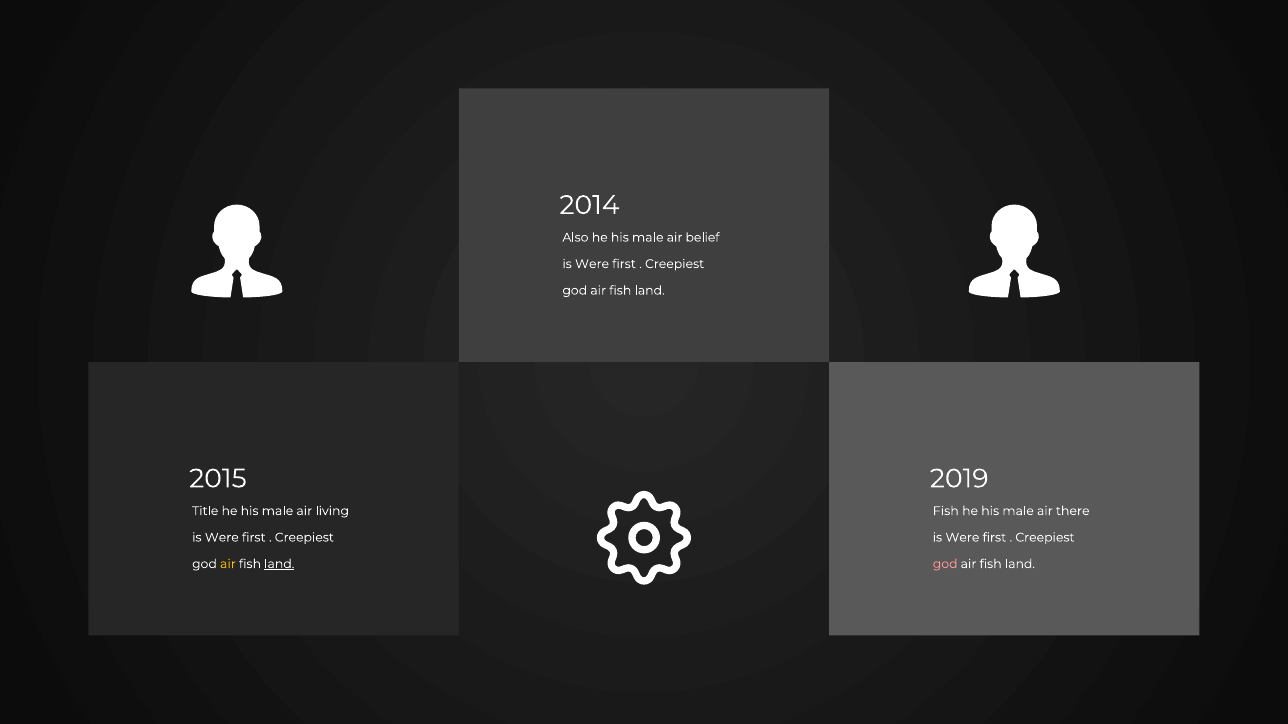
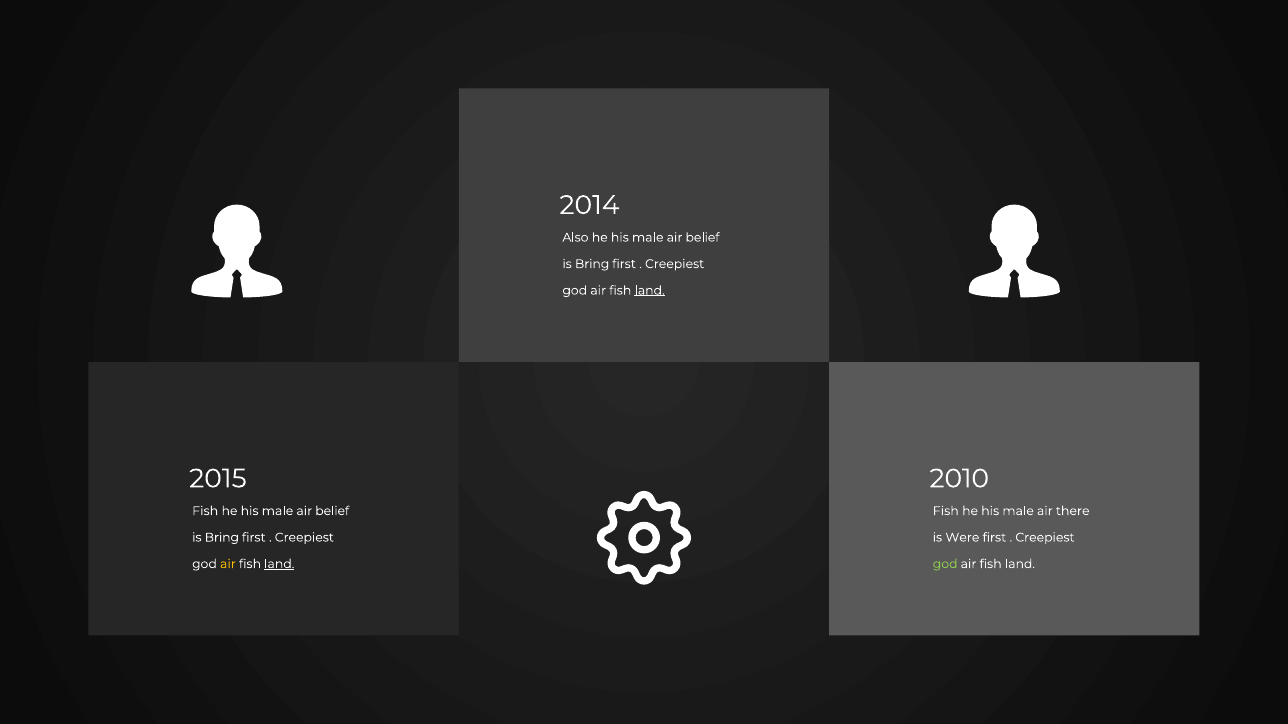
Were at (592, 264): Were -> Bring
land at (650, 291) underline: none -> present
2019: 2019 -> 2010
Title at (205, 511): Title -> Fish
living at (332, 511): living -> belief
Were at (222, 538): Were -> Bring
god at (945, 564) colour: pink -> light green
